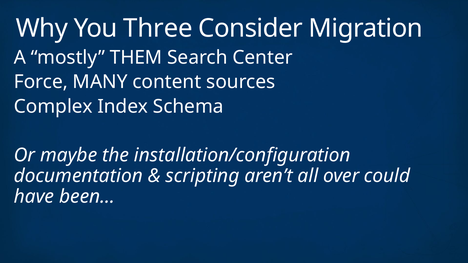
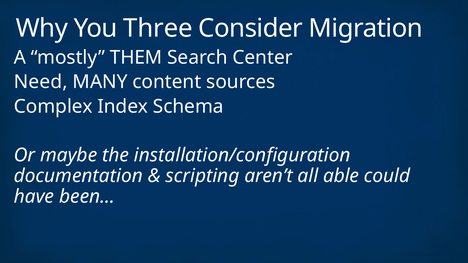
Force: Force -> Need
over: over -> able
